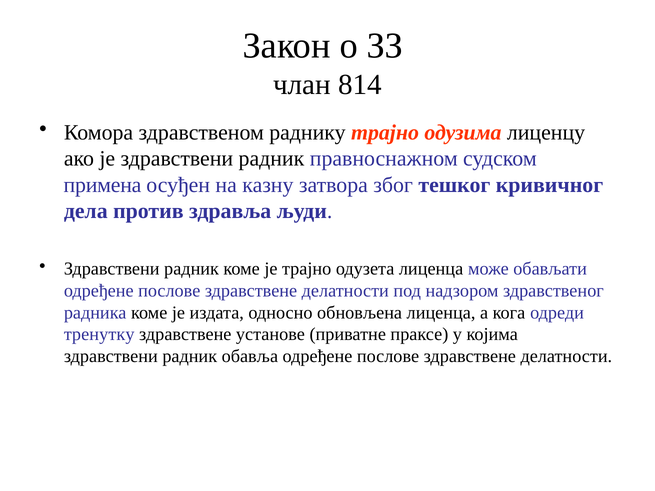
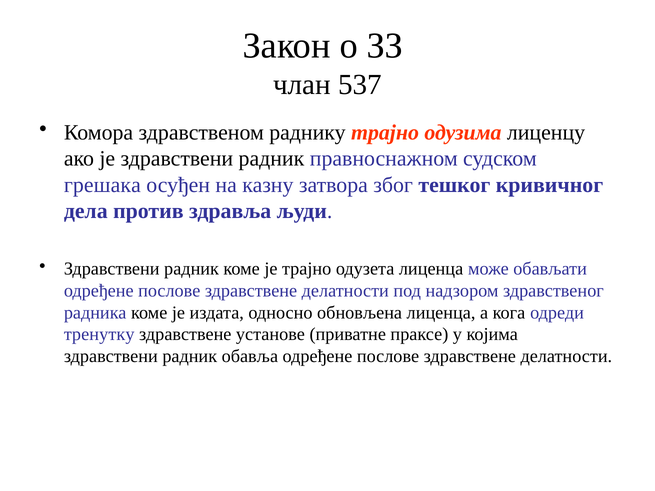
814: 814 -> 537
примена: примена -> грешака
